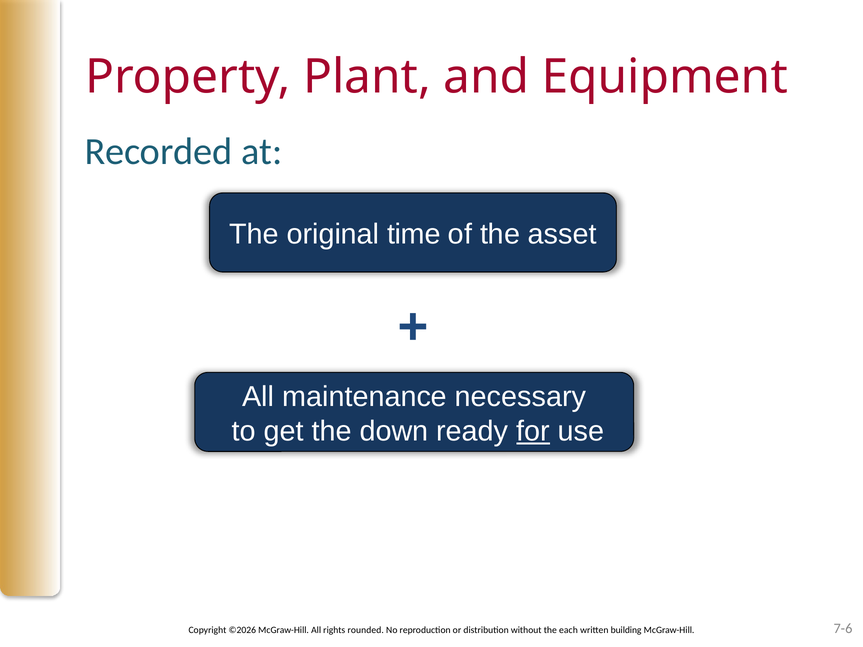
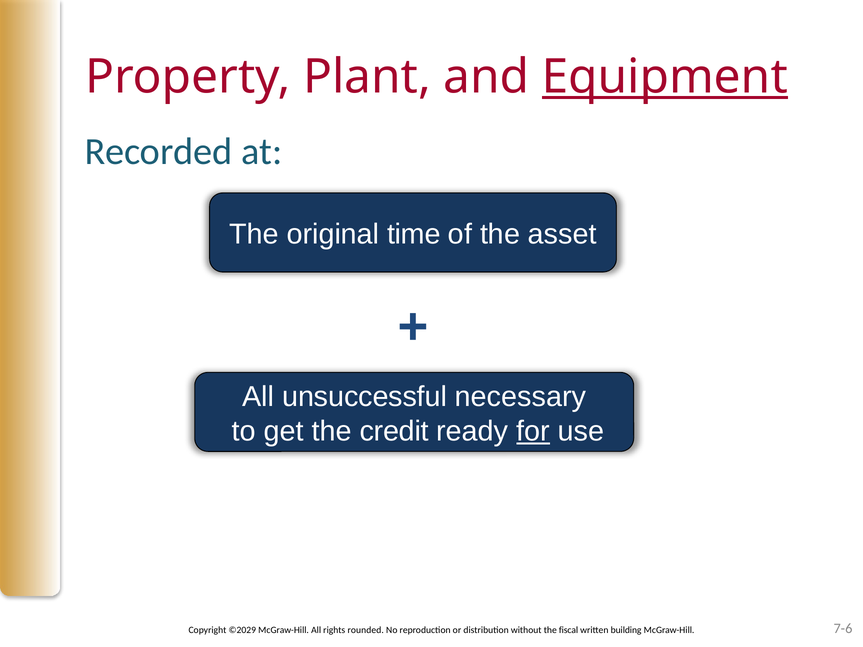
Equipment underline: none -> present
maintenance: maintenance -> unsuccessful
down: down -> credit
©2026: ©2026 -> ©2029
each: each -> fiscal
